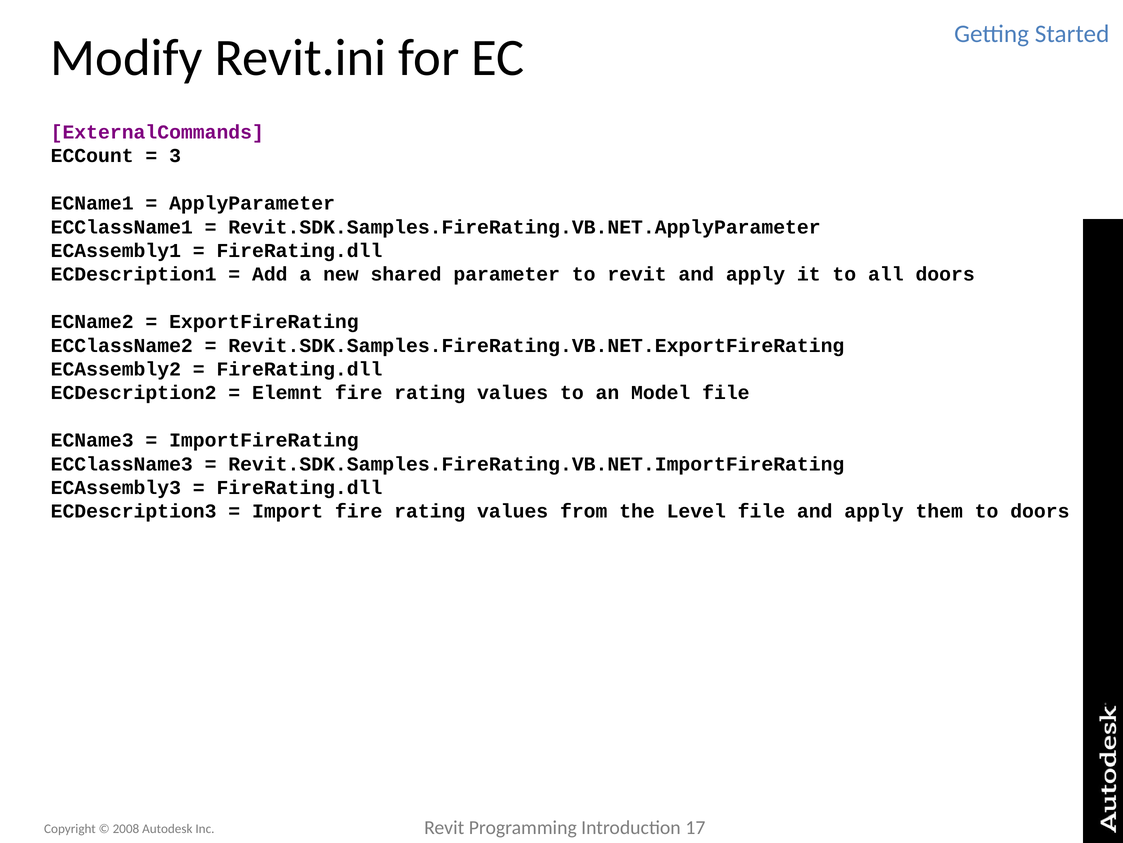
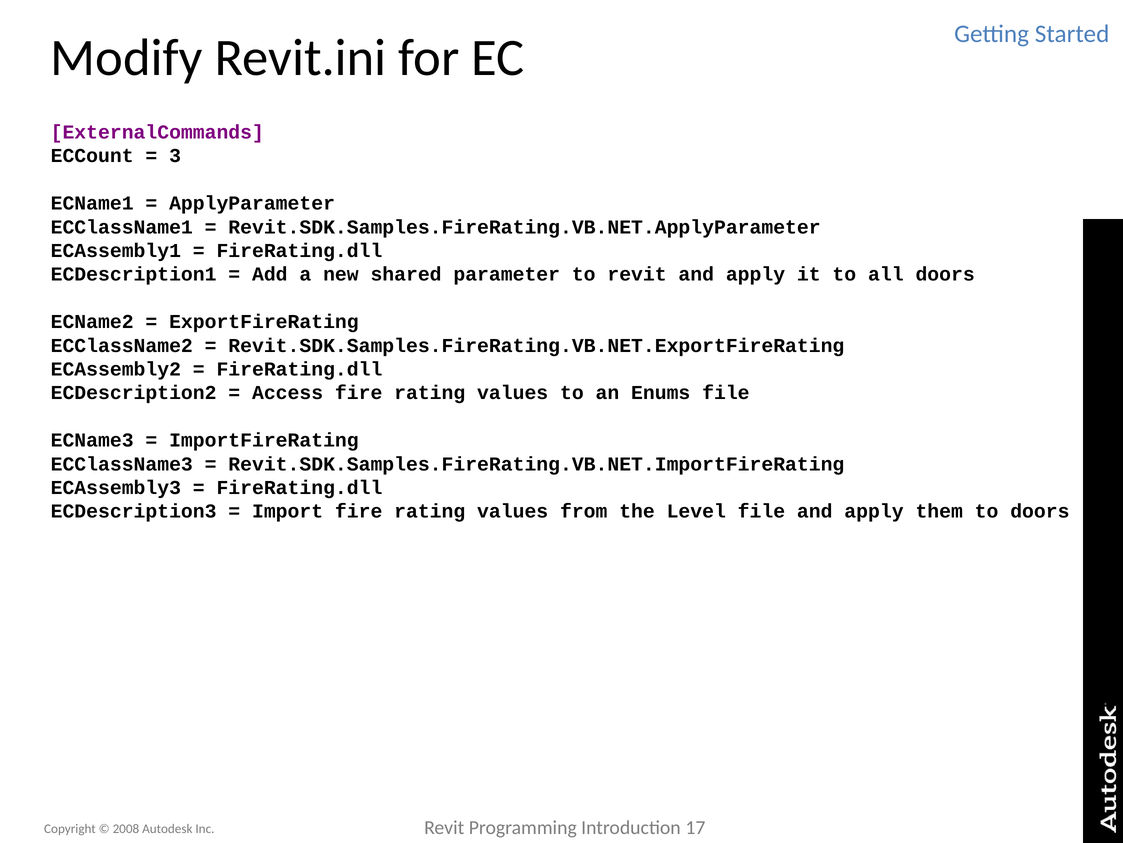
Elemnt: Elemnt -> Access
Model: Model -> Enums
